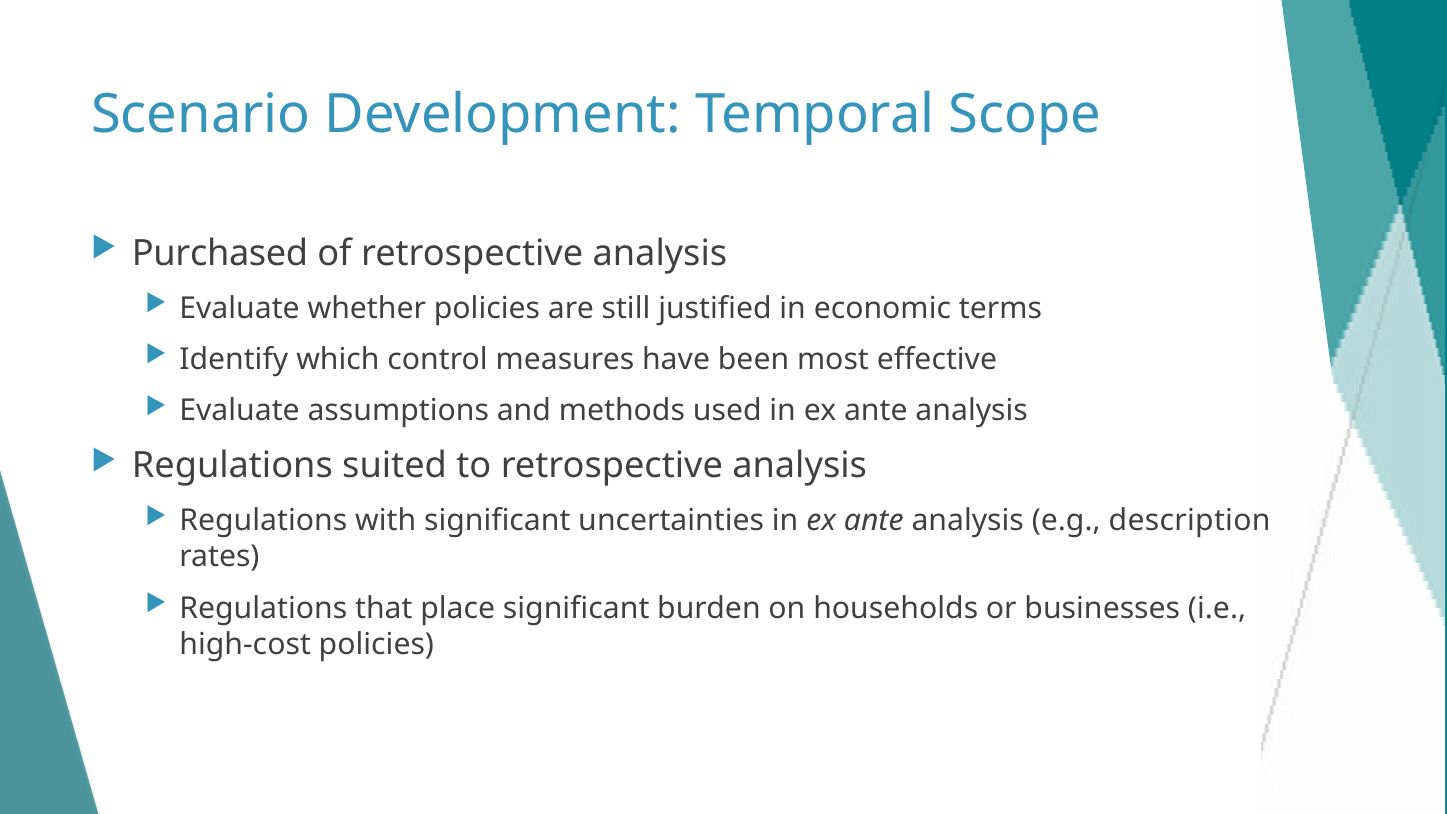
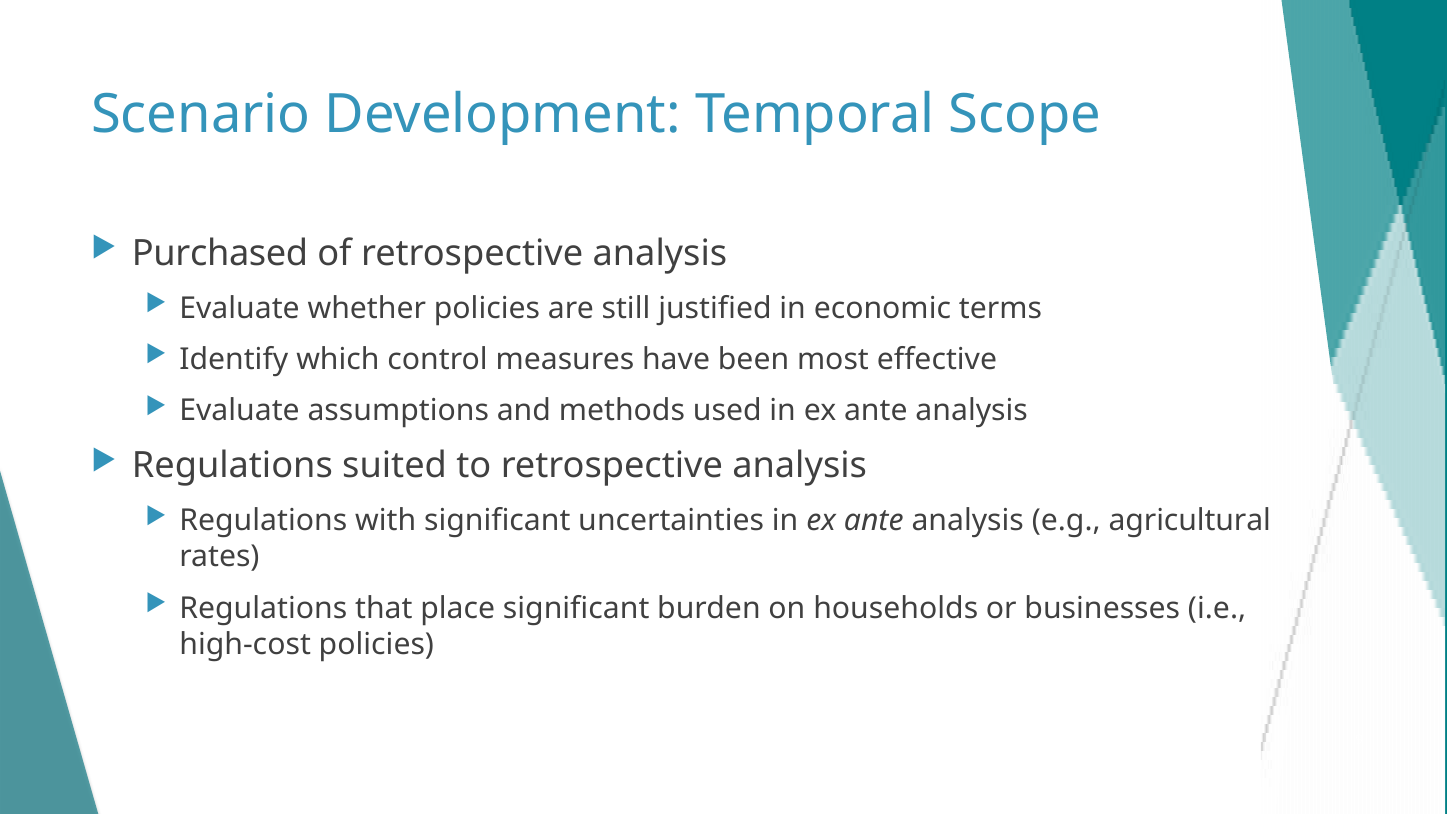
description: description -> agricultural
